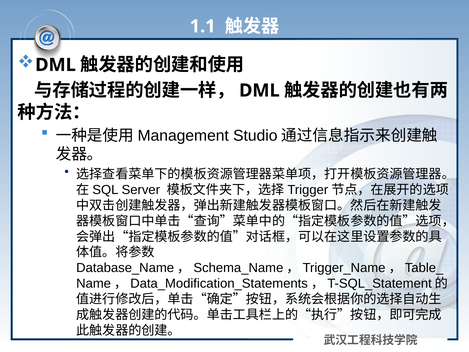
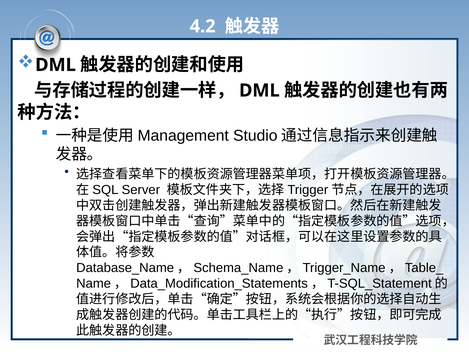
1.1: 1.1 -> 4.2
